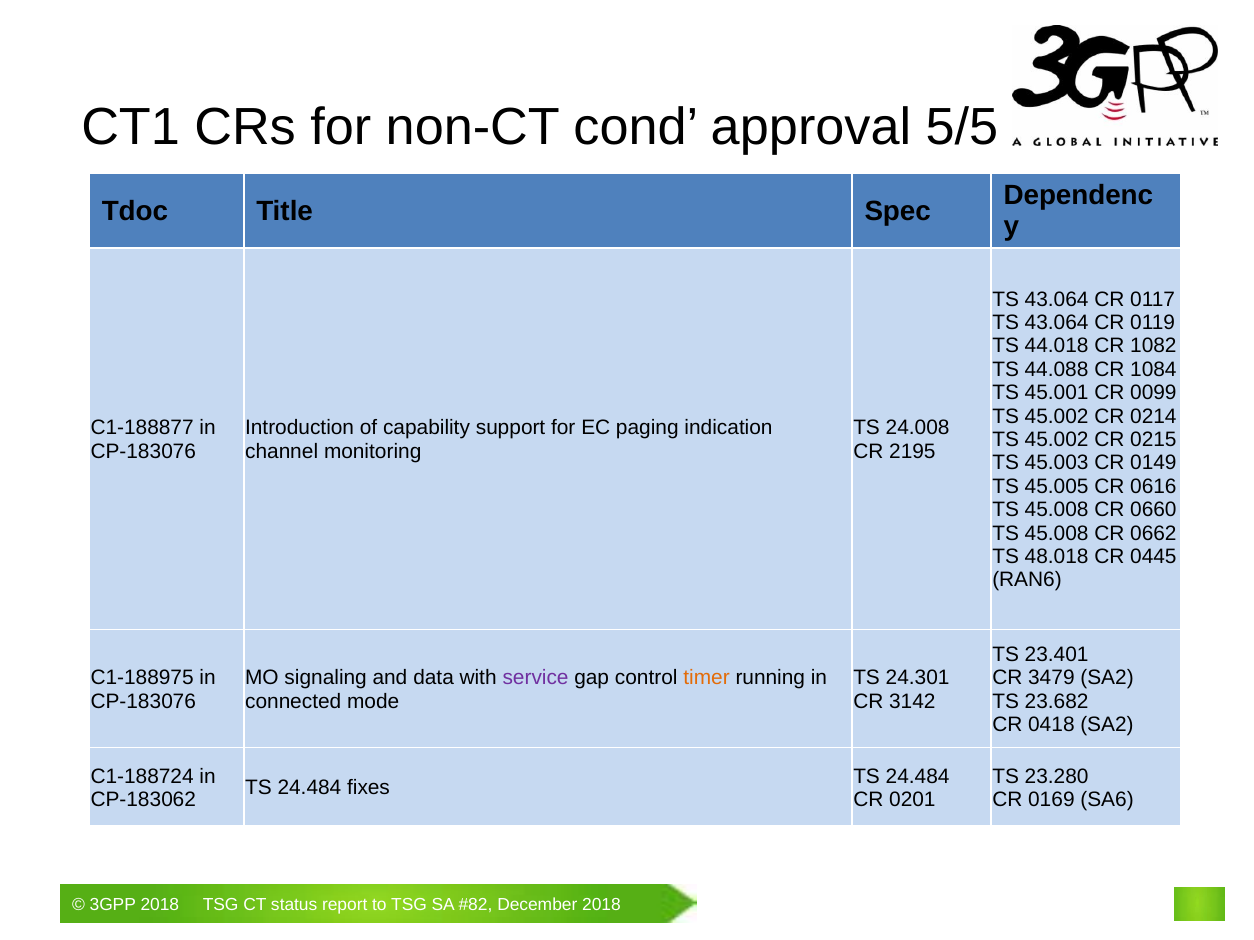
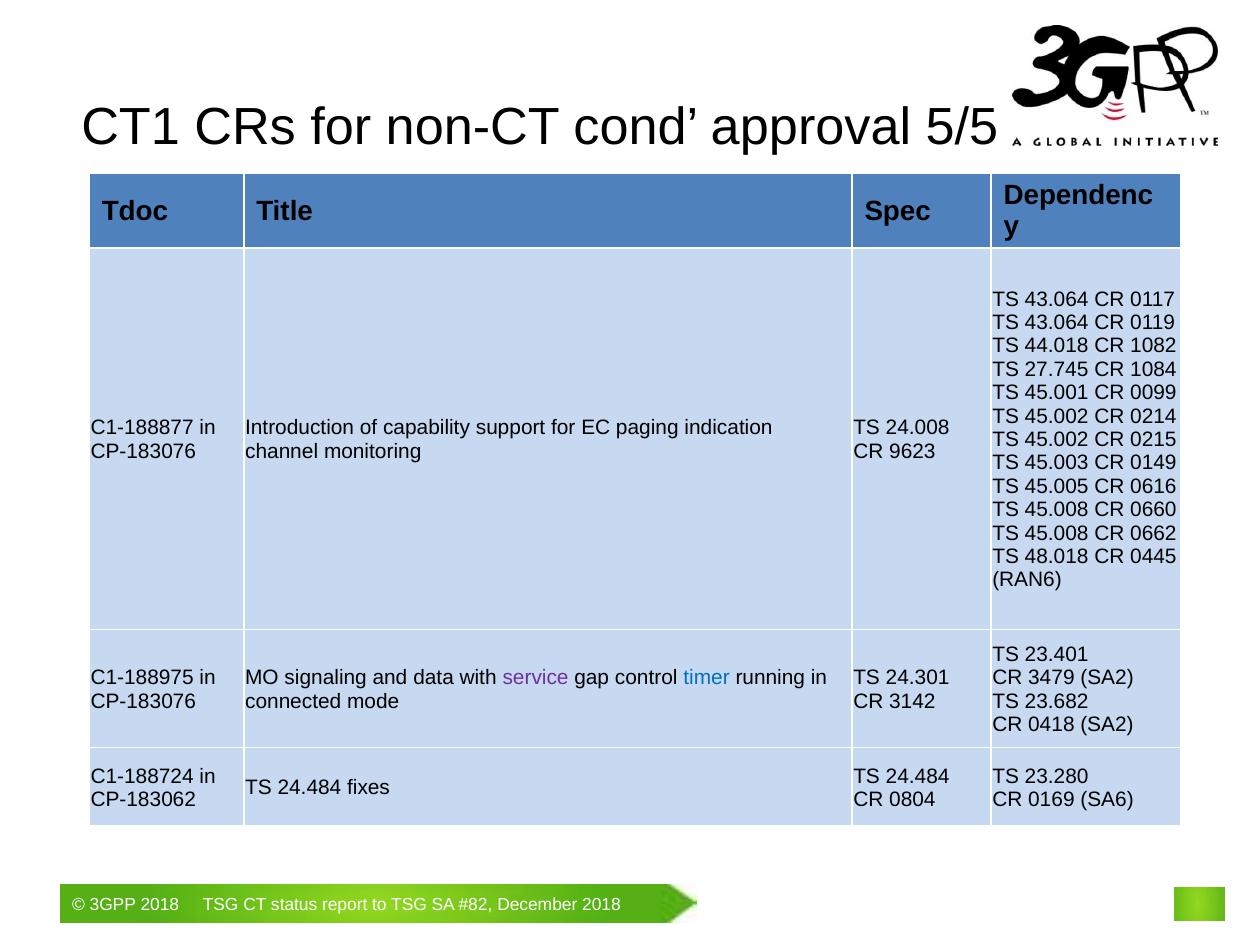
44.088: 44.088 -> 27.745
2195: 2195 -> 9623
timer colour: orange -> blue
0201: 0201 -> 0804
